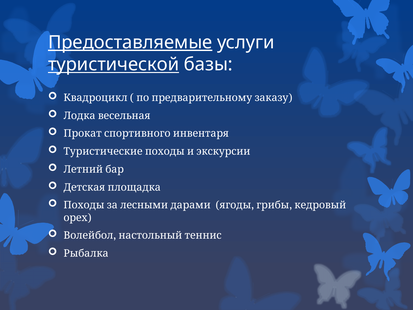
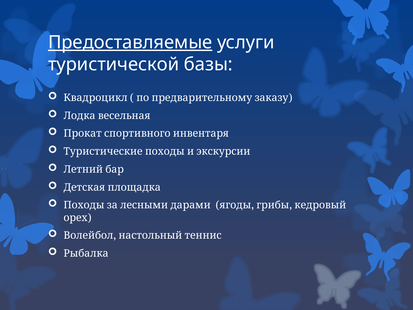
туристической underline: present -> none
